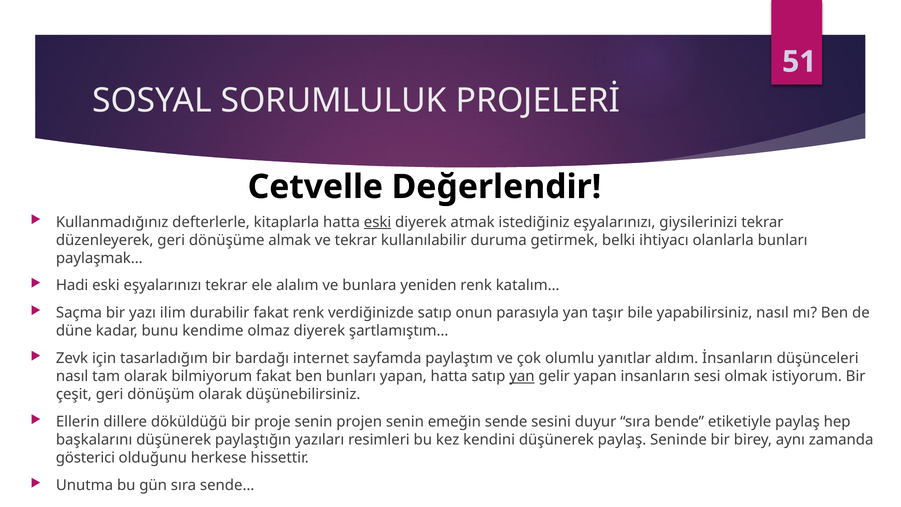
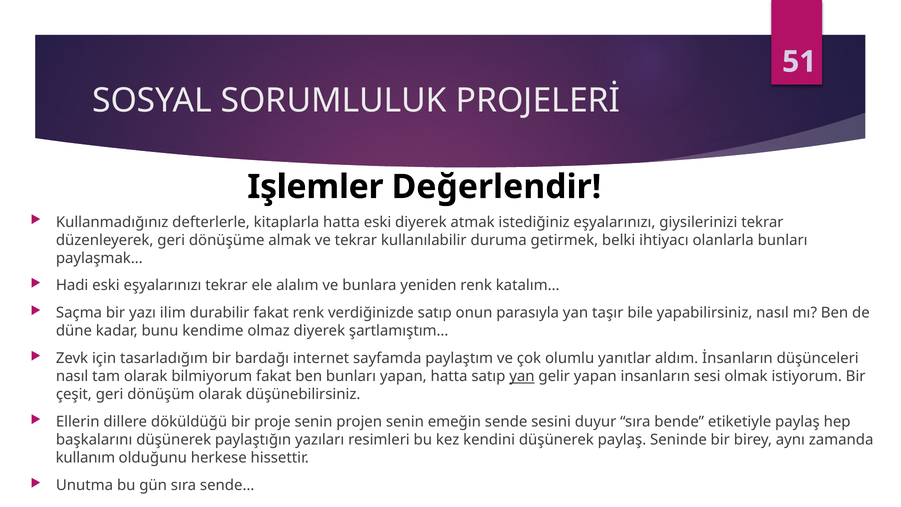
Cetvelle: Cetvelle -> Işlemler
eski at (378, 222) underline: present -> none
gösterici: gösterici -> kullanım
